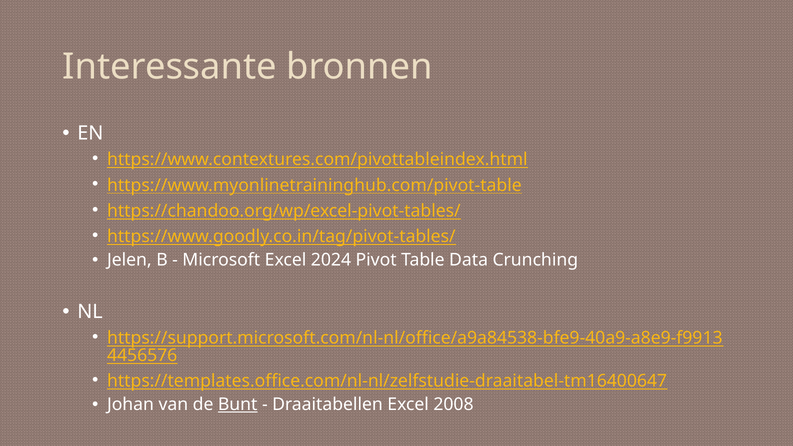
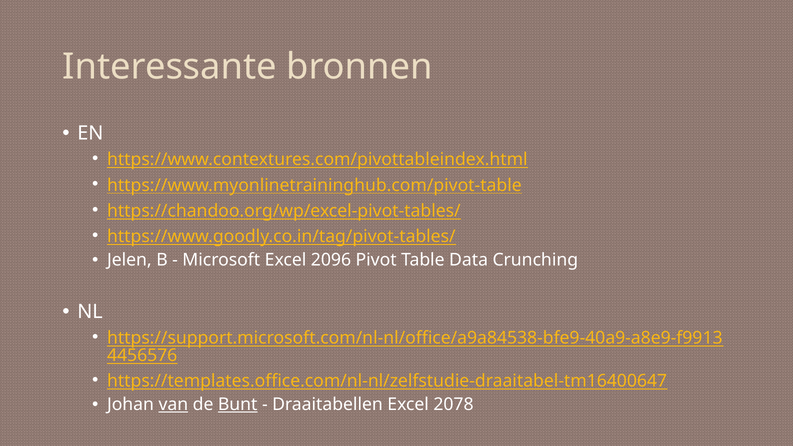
2024: 2024 -> 2096
van underline: none -> present
2008: 2008 -> 2078
